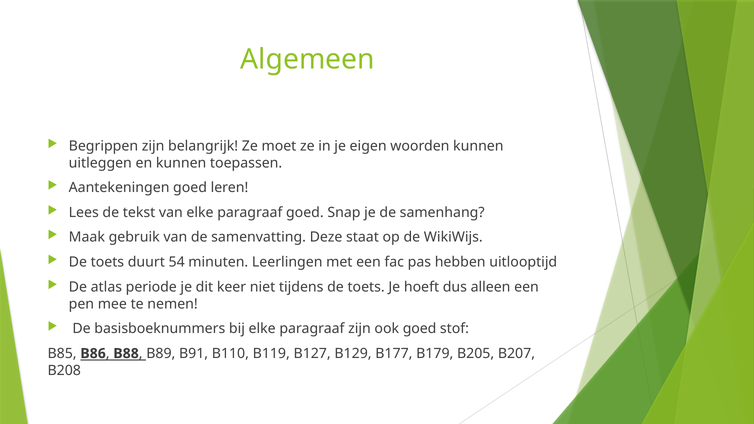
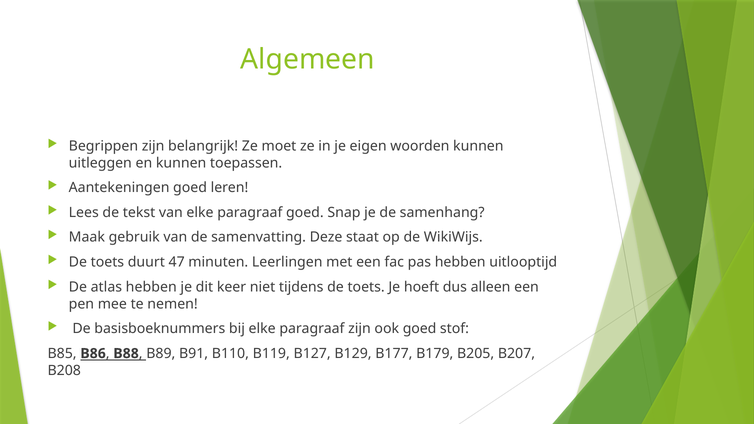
54: 54 -> 47
atlas periode: periode -> hebben
